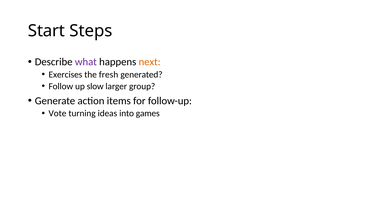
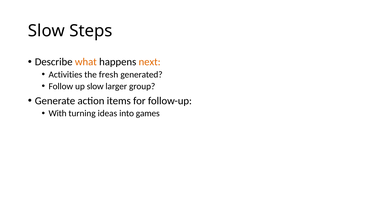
Start at (47, 31): Start -> Slow
what colour: purple -> orange
Exercises: Exercises -> Activities
Vote: Vote -> With
